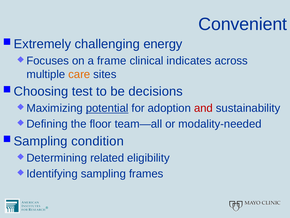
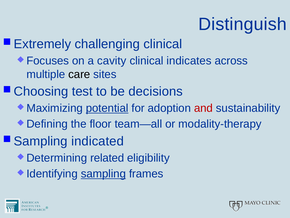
Convenient: Convenient -> Distinguish
challenging energy: energy -> clinical
frame: frame -> cavity
care colour: orange -> black
modality-needed: modality-needed -> modality-therapy
condition: condition -> indicated
sampling underline: none -> present
